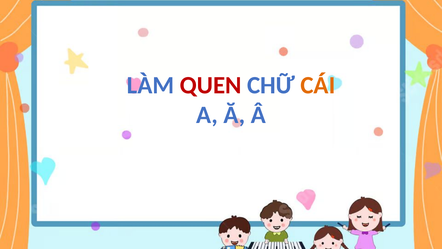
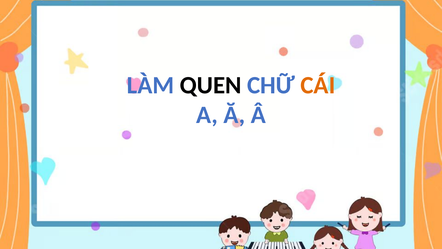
QUEN colour: red -> black
